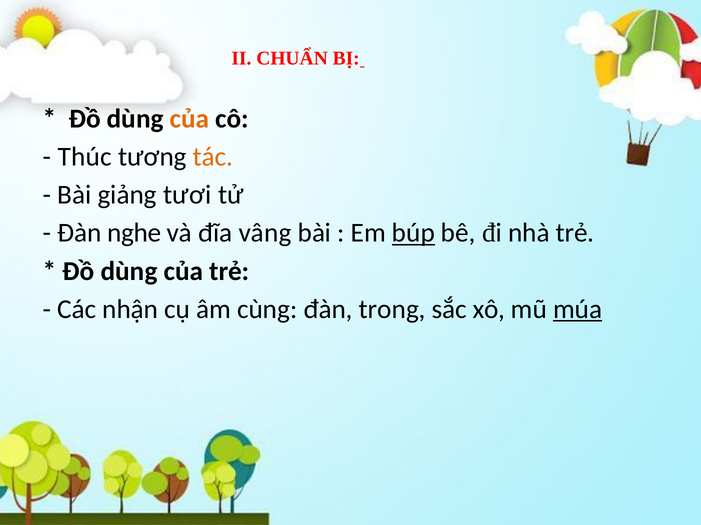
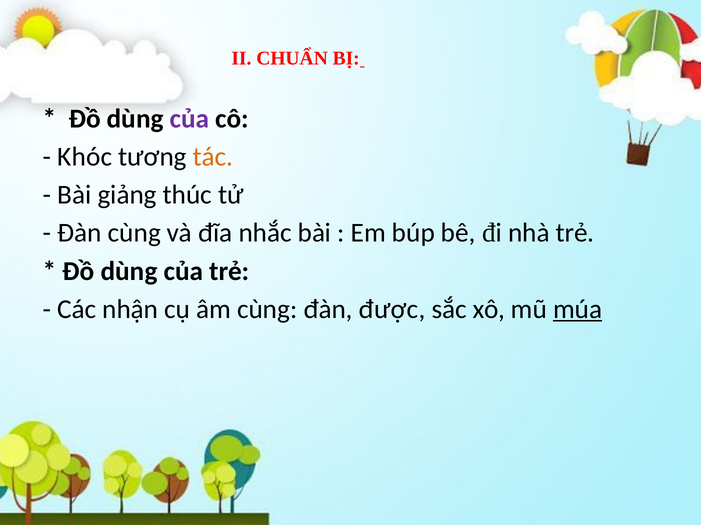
của at (189, 119) colour: orange -> purple
Thúc: Thúc -> Khóc
tươi: tươi -> thúc
Đàn nghe: nghe -> cùng
vâng: vâng -> nhắc
búp underline: present -> none
trong: trong -> được
